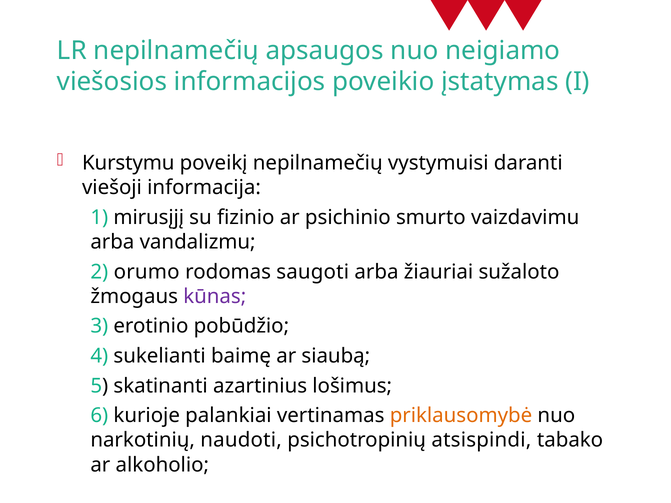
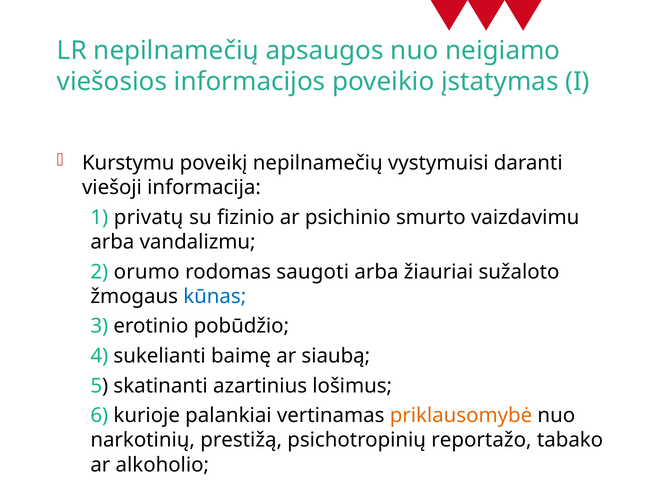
mirusįjį: mirusįjį -> privatų
kūnas colour: purple -> blue
naudoti: naudoti -> prestižą
atsispindi: atsispindi -> reportažo
